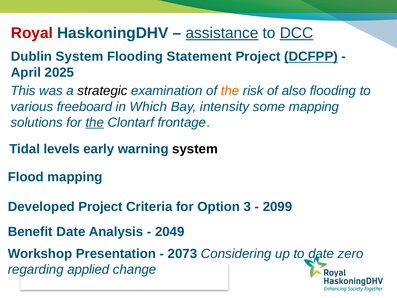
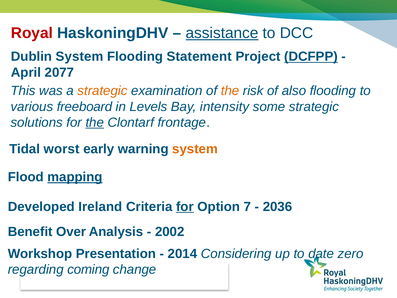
DCC underline: present -> none
2025: 2025 -> 2077
strategic at (102, 91) colour: black -> orange
Which: Which -> Levels
some mapping: mapping -> strategic
levels: levels -> worst
system at (195, 149) colour: black -> orange
mapping at (75, 177) underline: none -> present
Developed Project: Project -> Ireland
for at (185, 207) underline: none -> present
3: 3 -> 7
2099: 2099 -> 2036
Benefit Date: Date -> Over
2049: 2049 -> 2002
2073: 2073 -> 2014
applied: applied -> coming
